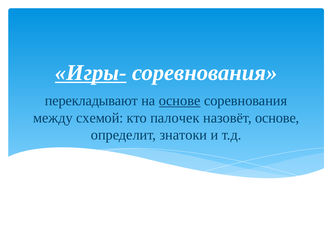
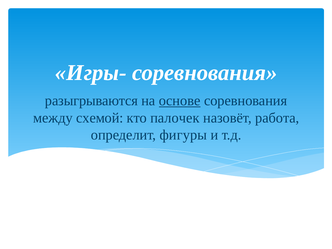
Игры- underline: present -> none
перекладывают: перекладывают -> разыгрываются
назовёт основе: основе -> работа
знатоки: знатоки -> фигуры
